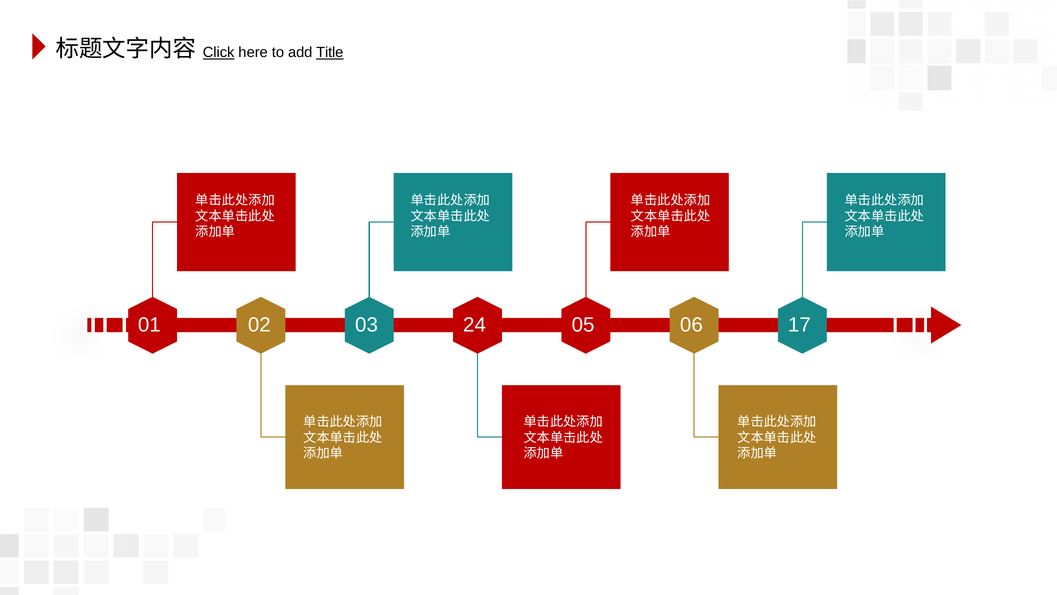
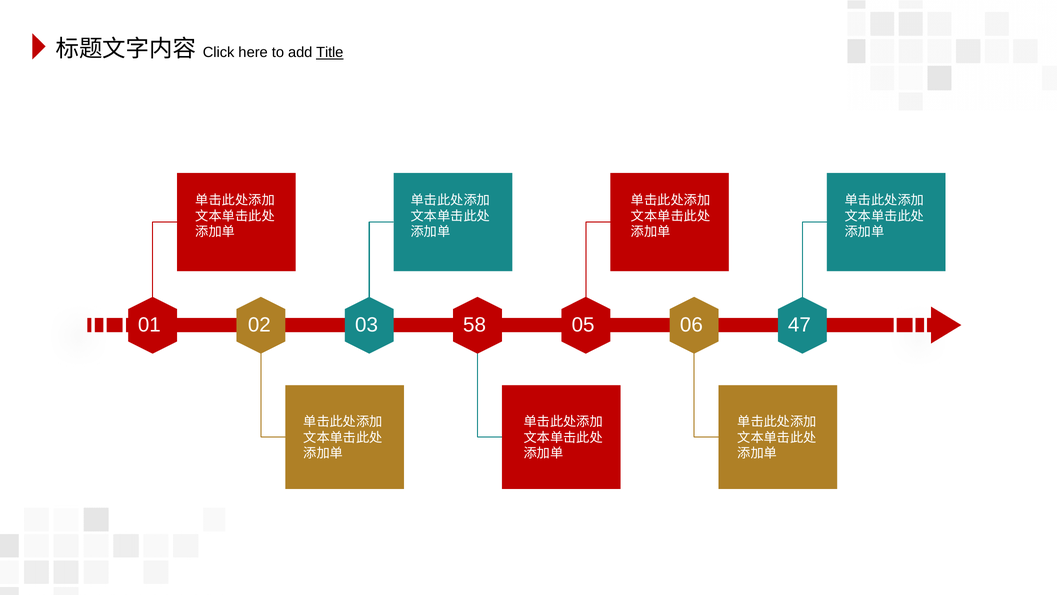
Click underline: present -> none
24: 24 -> 58
17: 17 -> 47
